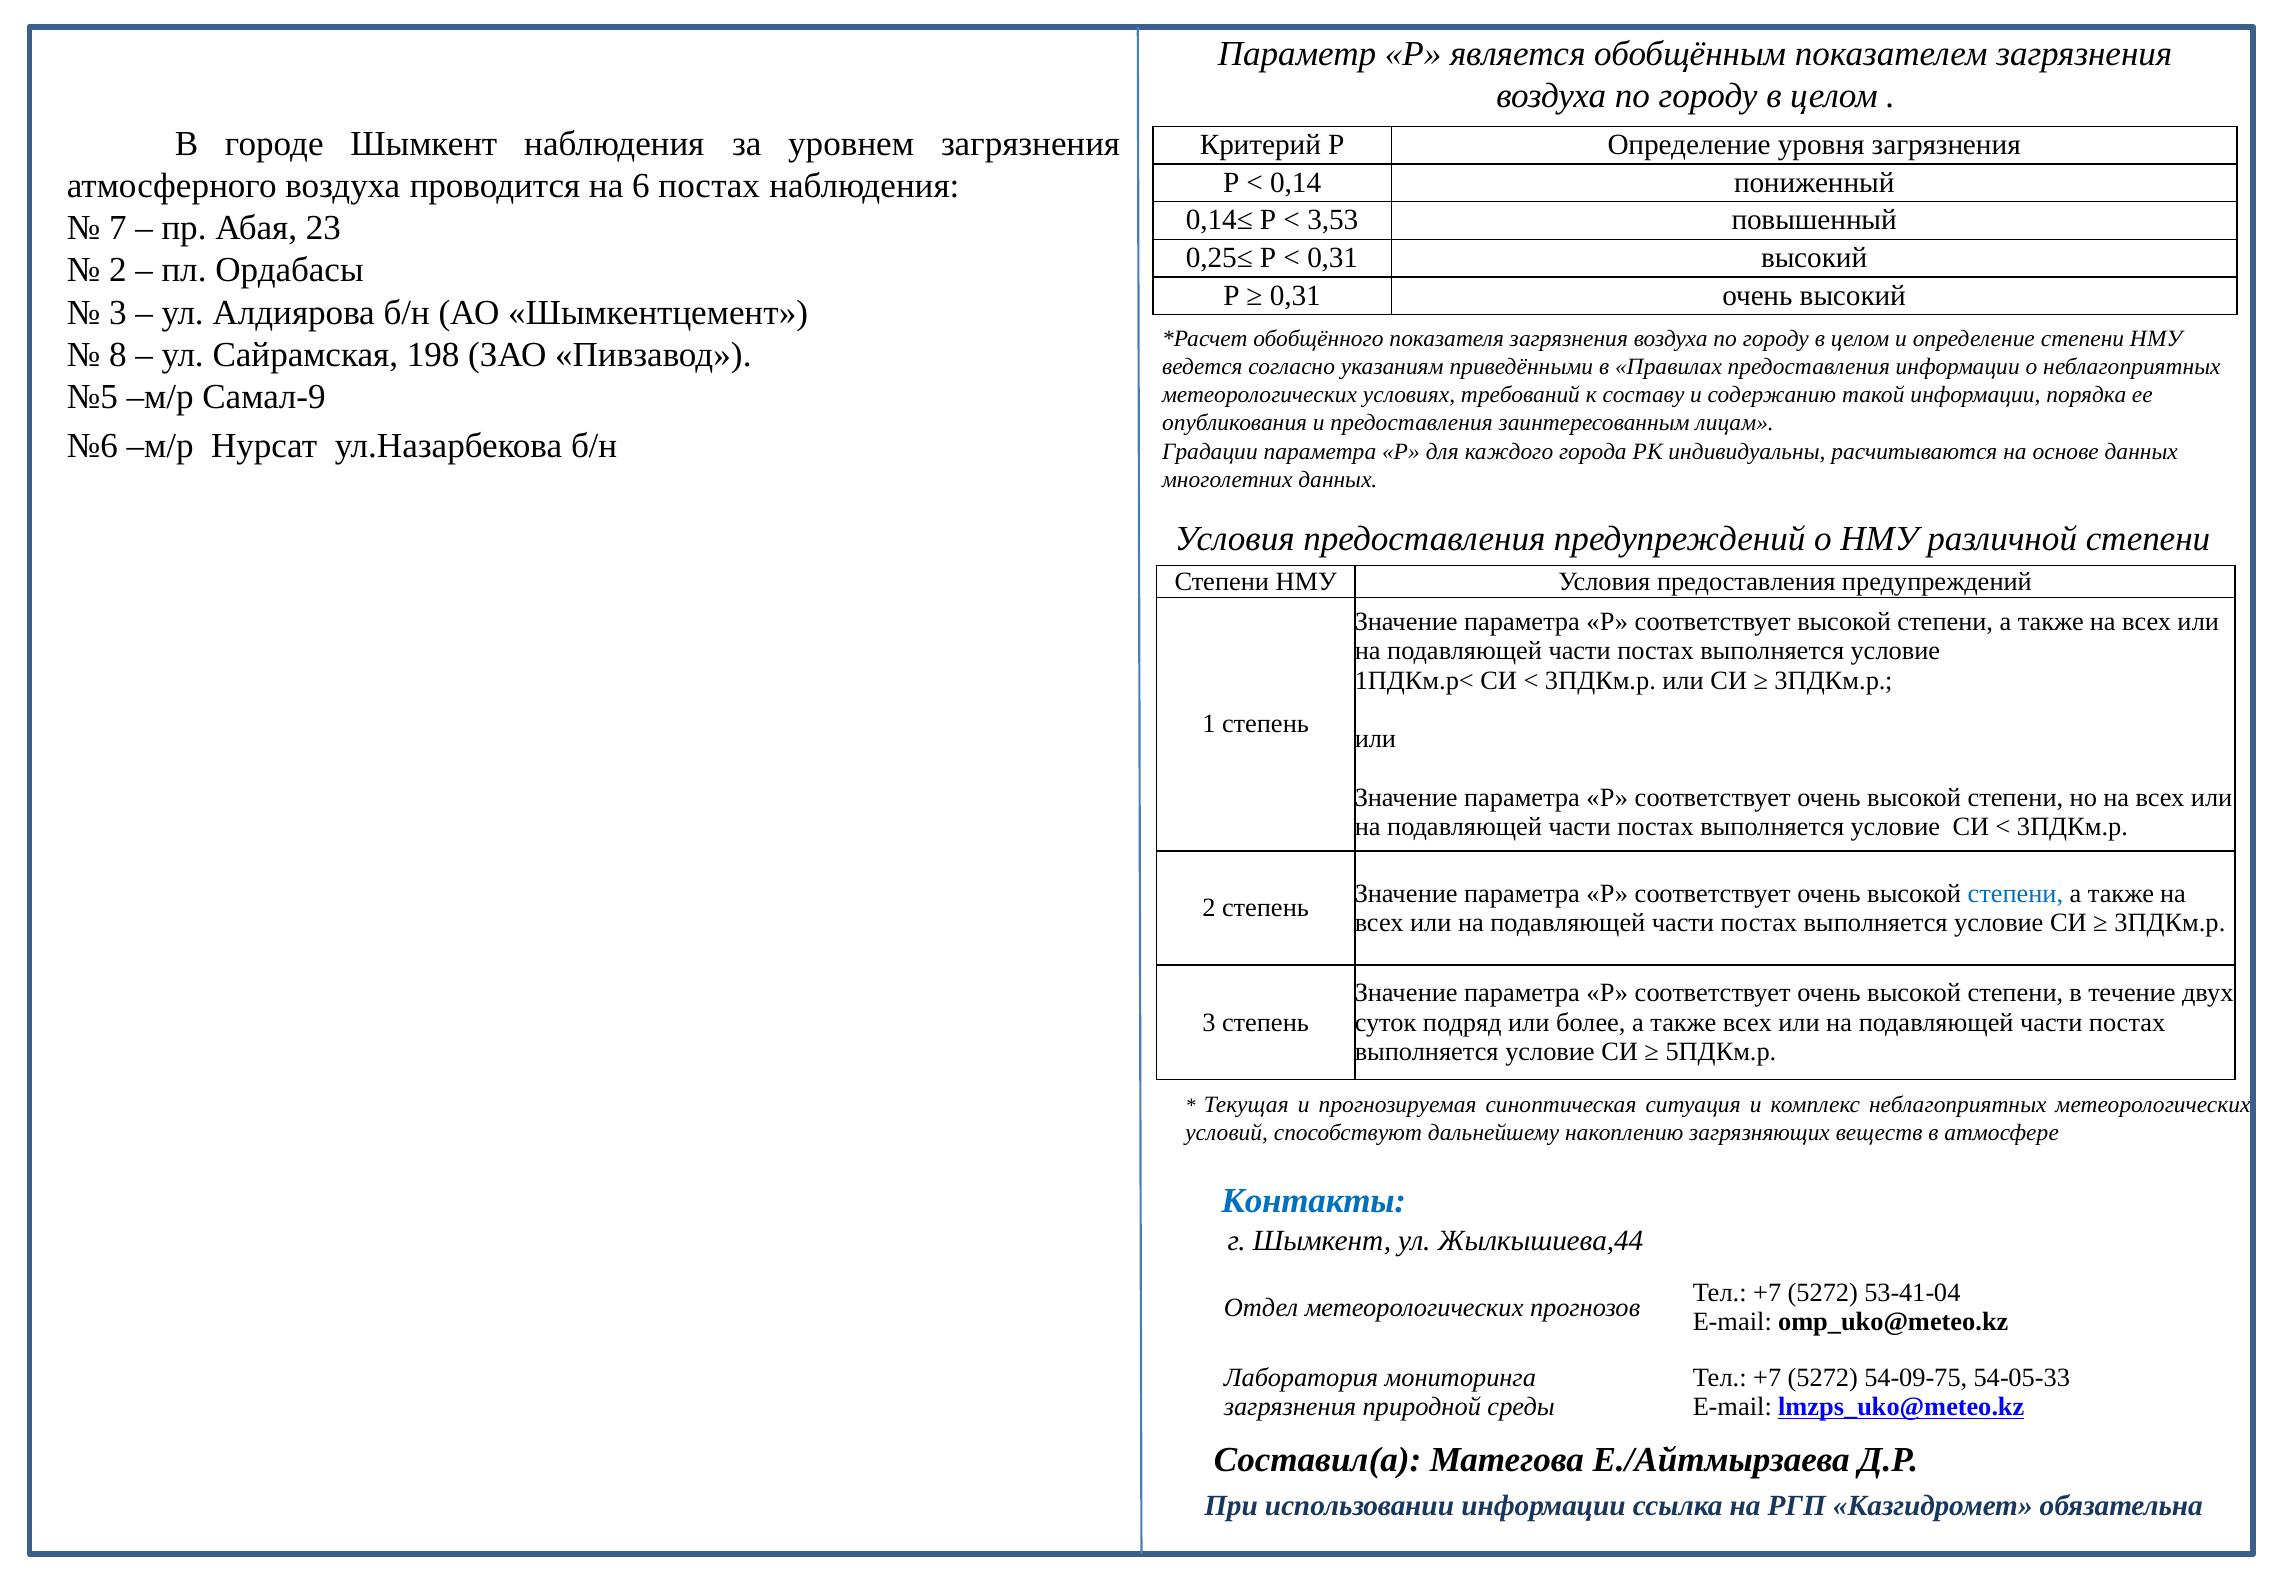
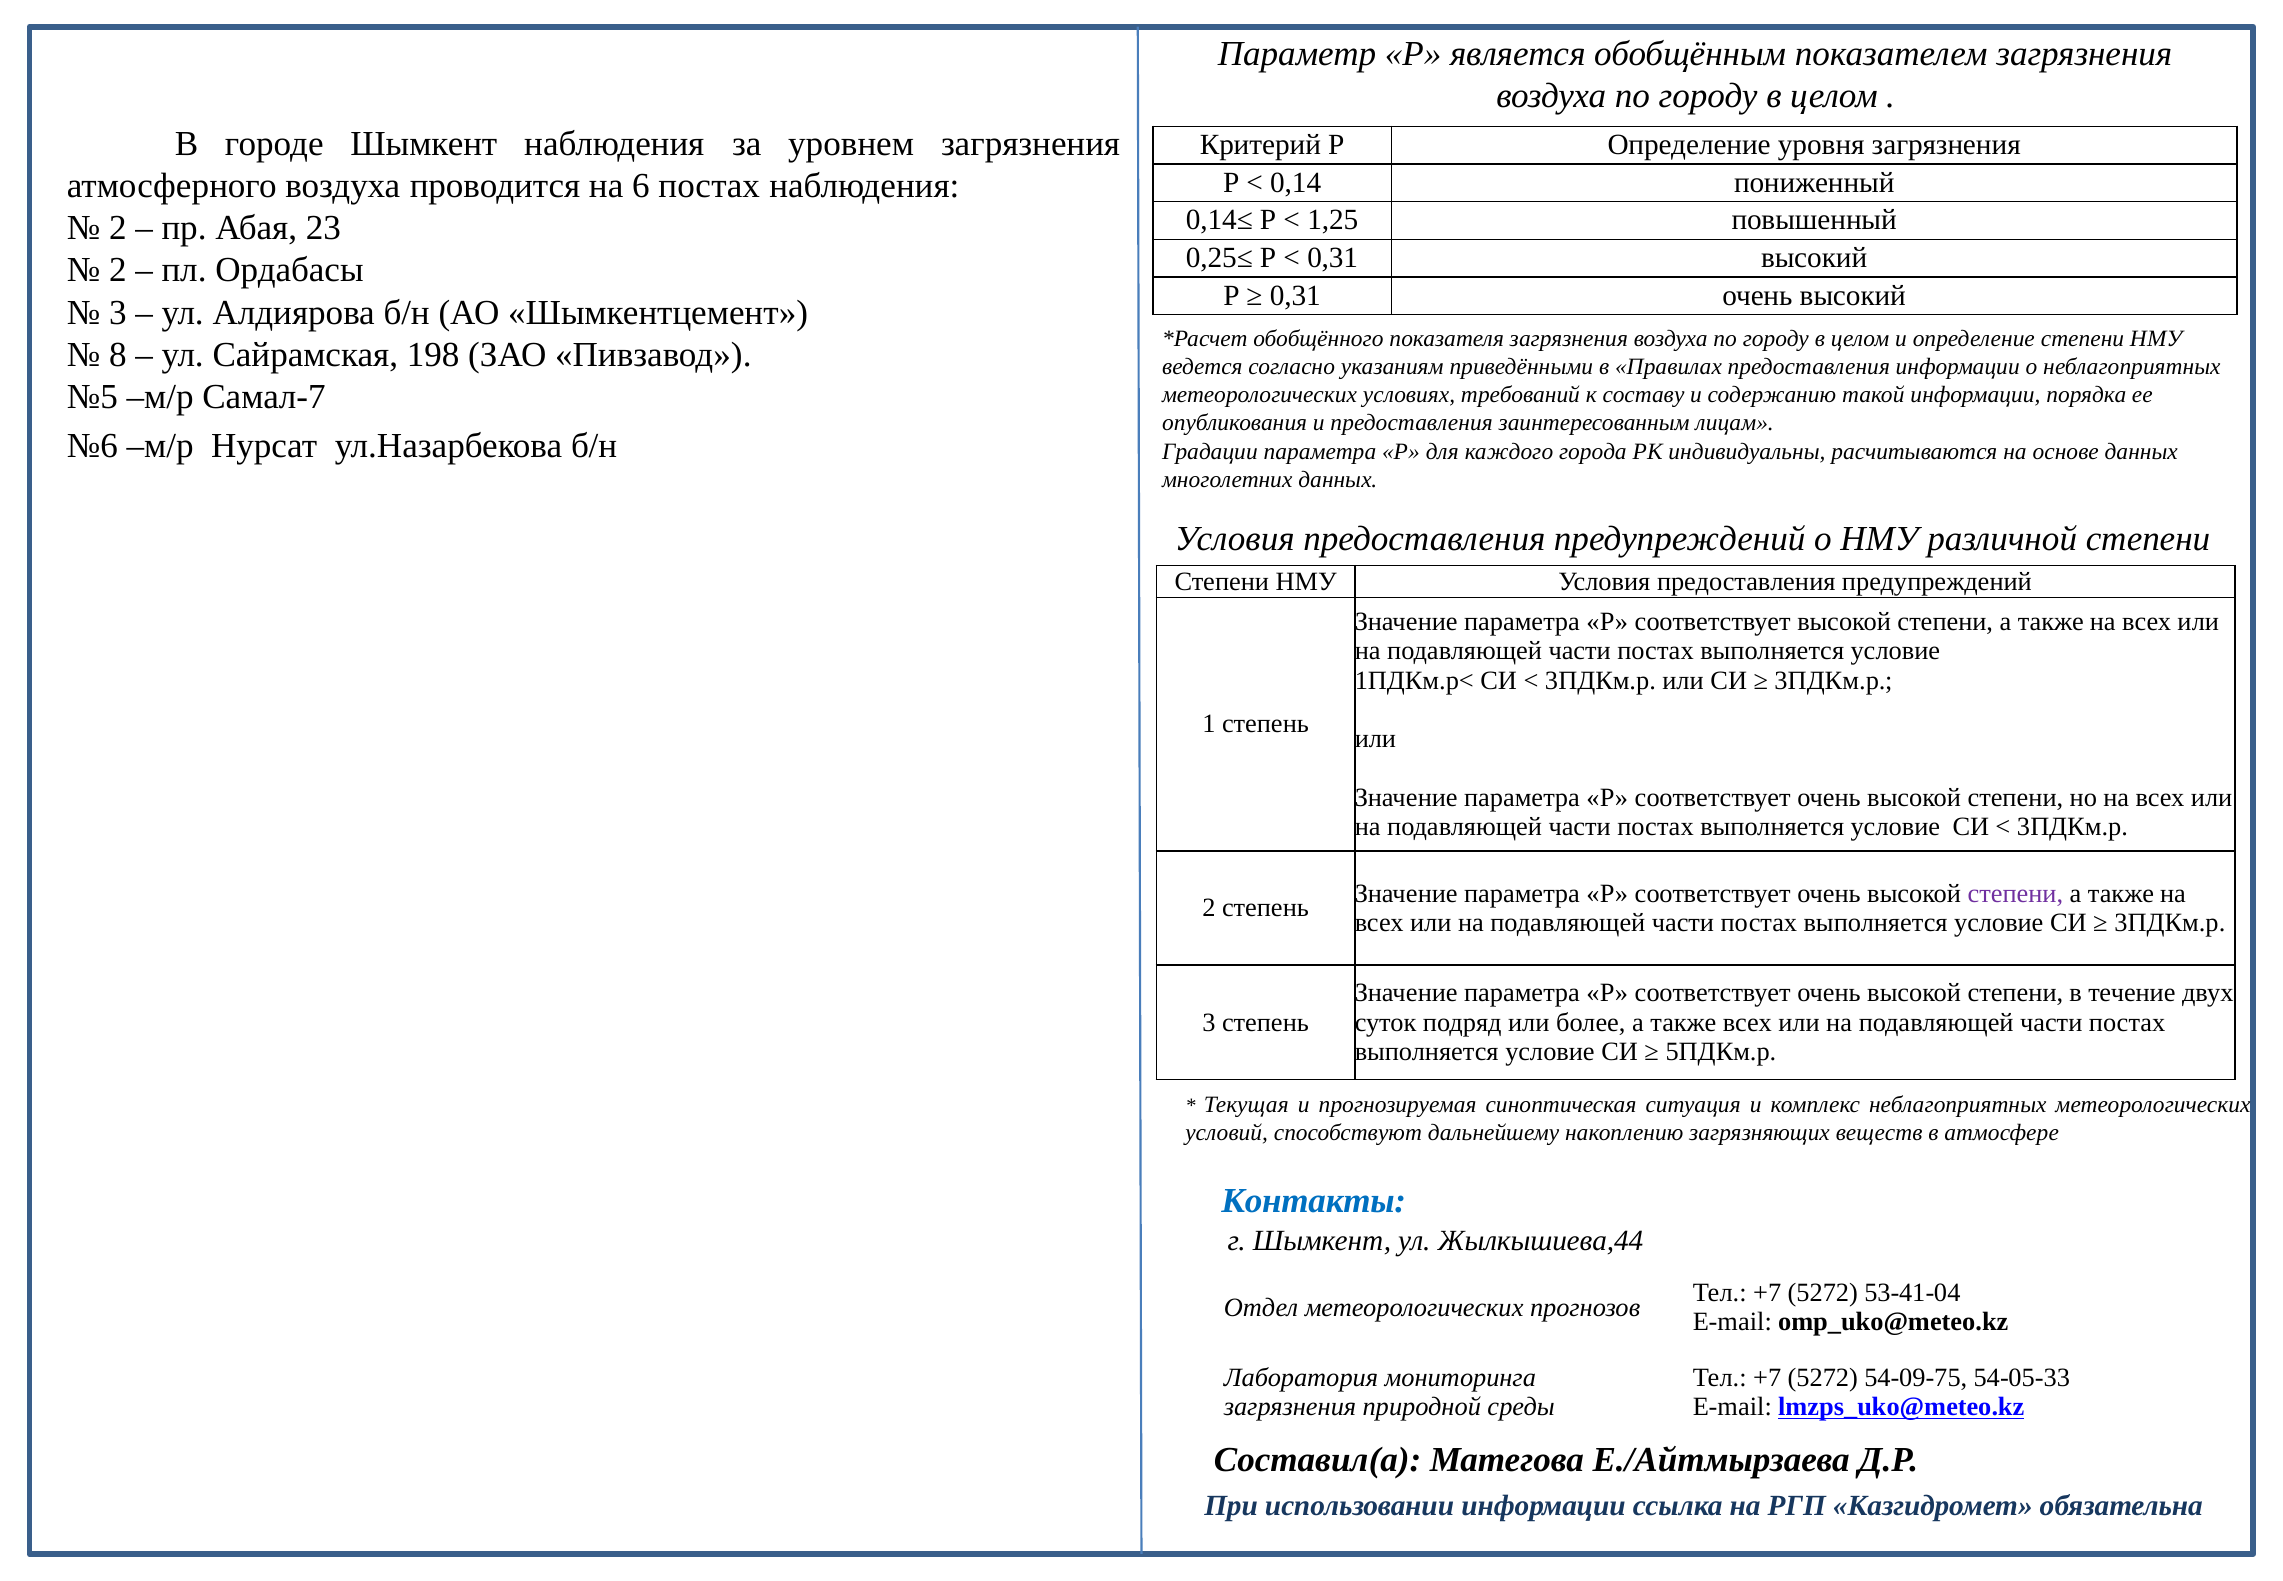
3,53: 3,53 -> 1,25
7 at (118, 228): 7 -> 2
Самал-9: Самал-9 -> Самал-7
степени at (2015, 893) colour: blue -> purple
